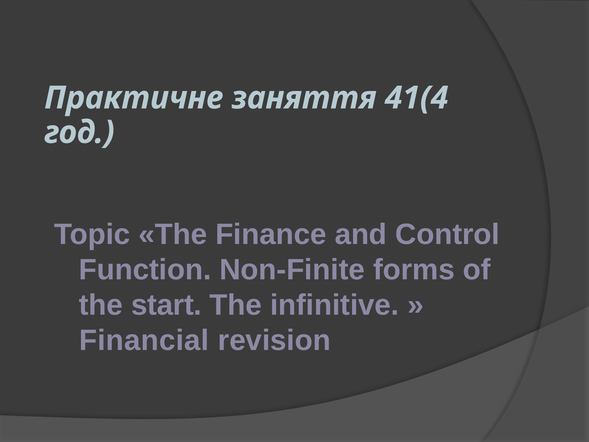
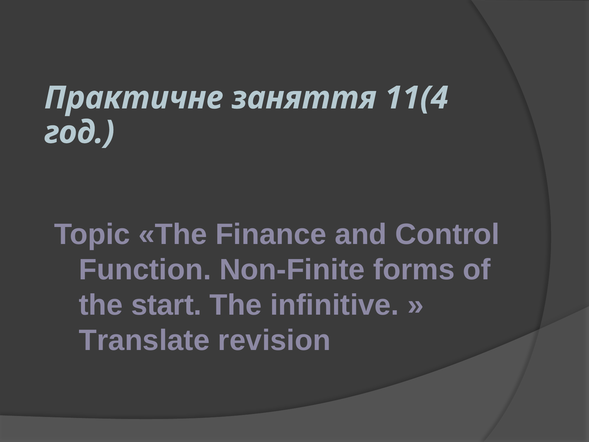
41(4: 41(4 -> 11(4
Financial: Financial -> Translate
